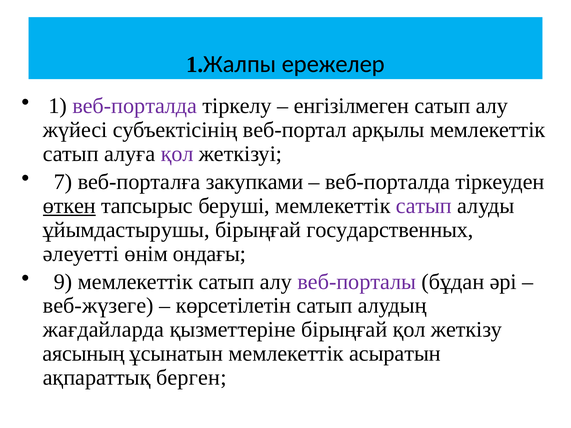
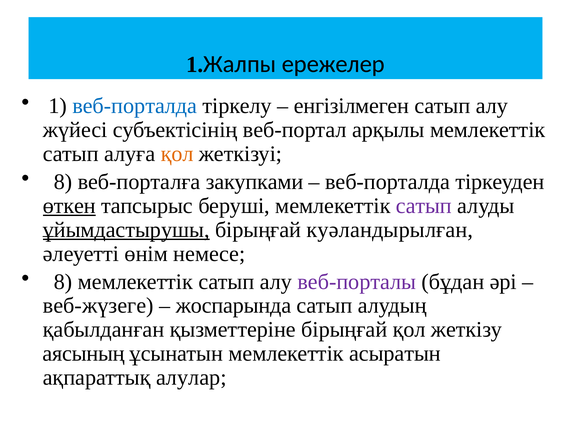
веб-порталда at (135, 106) colour: purple -> blue
қол at (177, 154) colour: purple -> orange
7 at (63, 182): 7 -> 8
ұйымдастырушы underline: none -> present
государственных: государственных -> куәландырылған
ондағы: ондағы -> немесе
9 at (63, 282): 9 -> 8
көрсетілетін: көрсетілетін -> жоспарында
жағдайларда: жағдайларда -> қабылданған
берген: берген -> алулар
